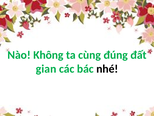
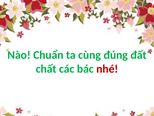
Không: Không -> Chuẩn
gian: gian -> chất
nhé colour: black -> red
